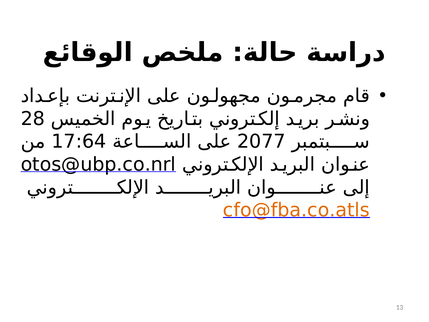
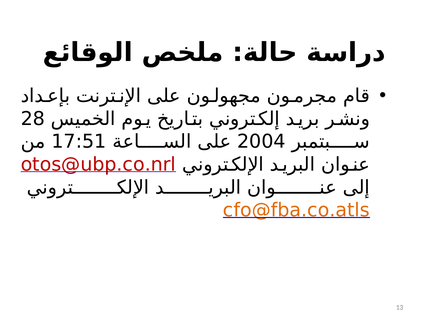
17:64: 17:64 -> 17:51
2077: 2077 -> 2004
otos@ubp.co.nrl colour: black -> red
